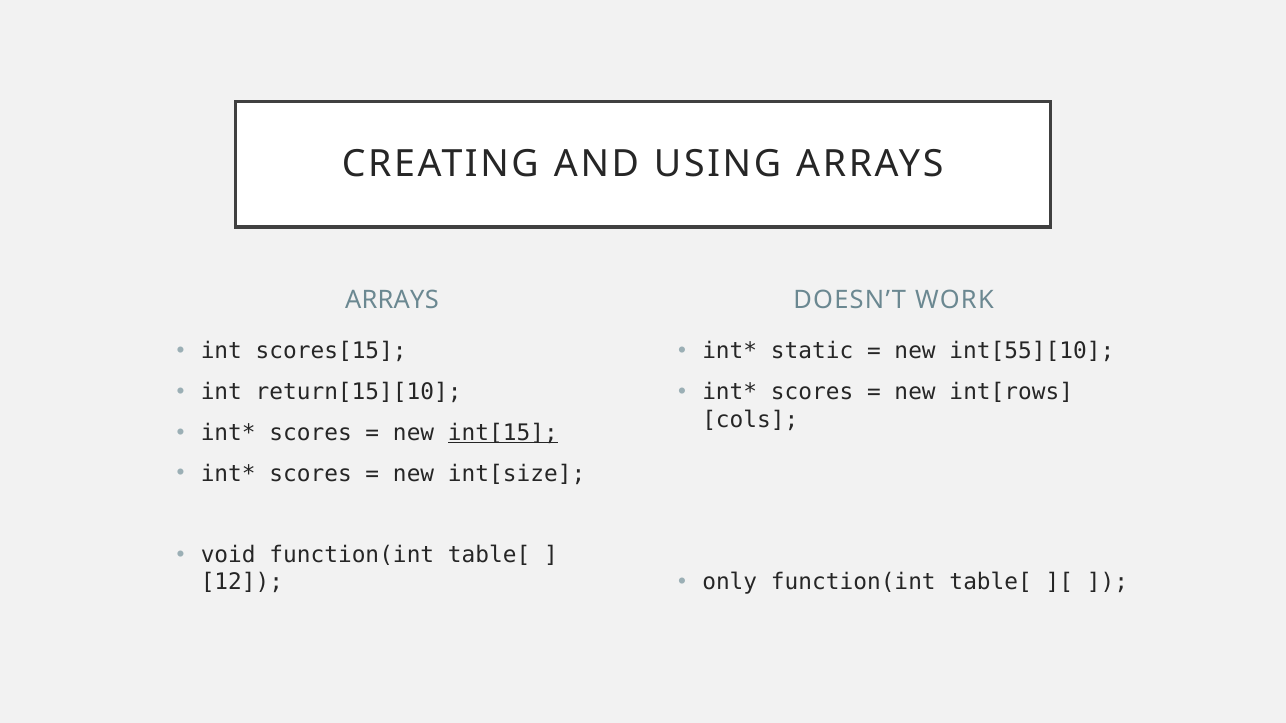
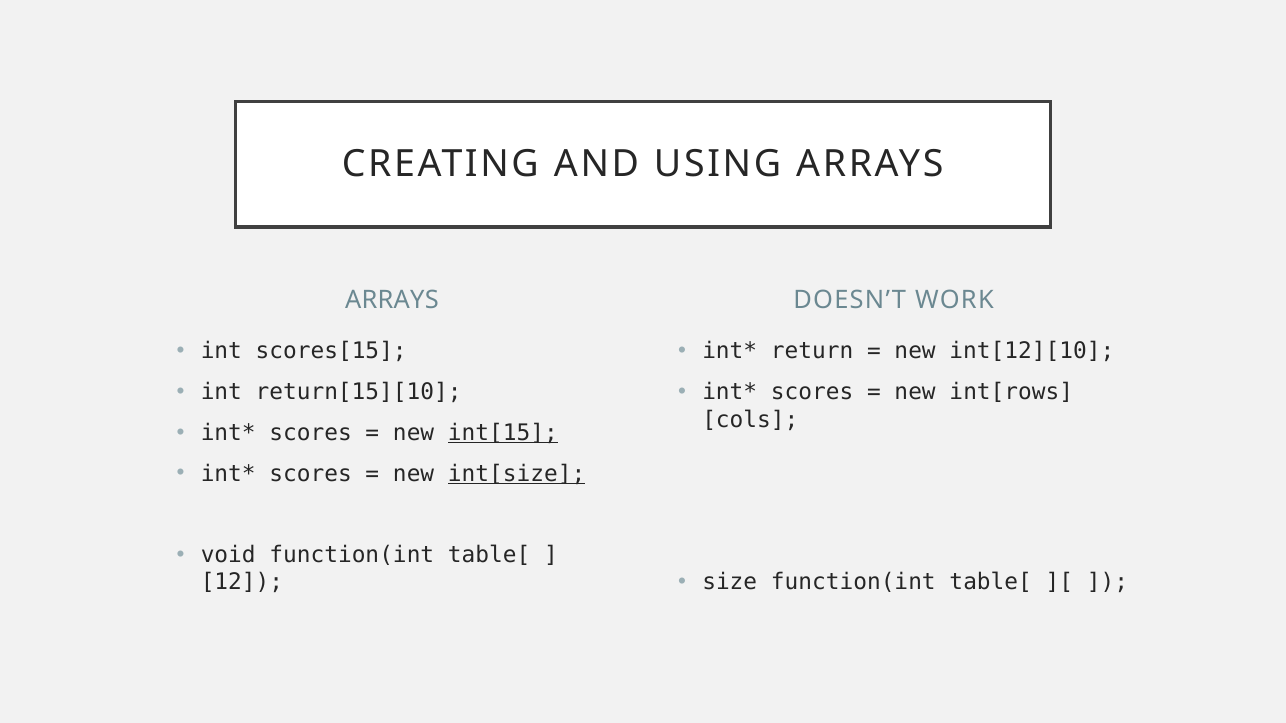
static: static -> return
int[55][10: int[55][10 -> int[12][10
int[size underline: none -> present
only: only -> size
